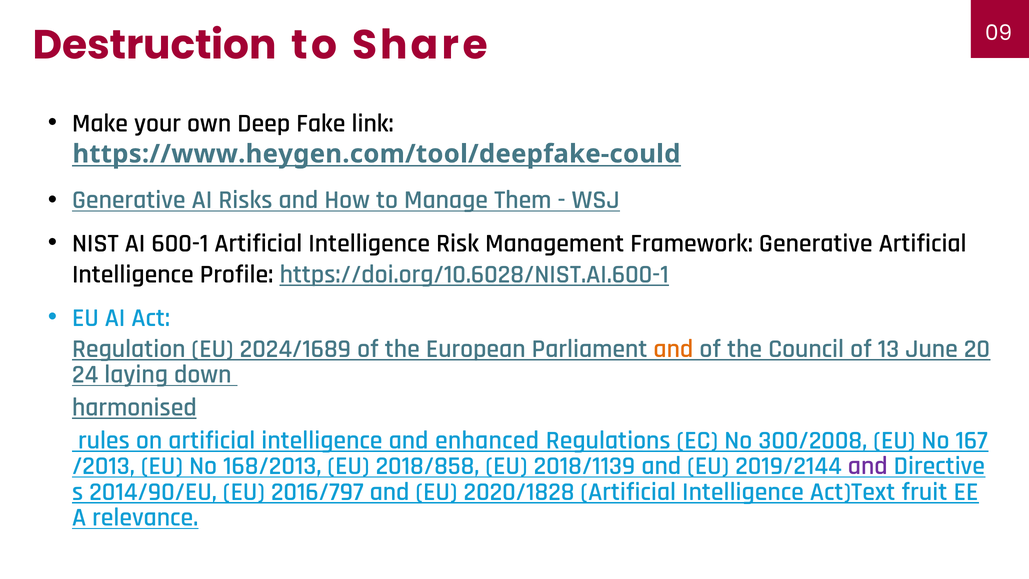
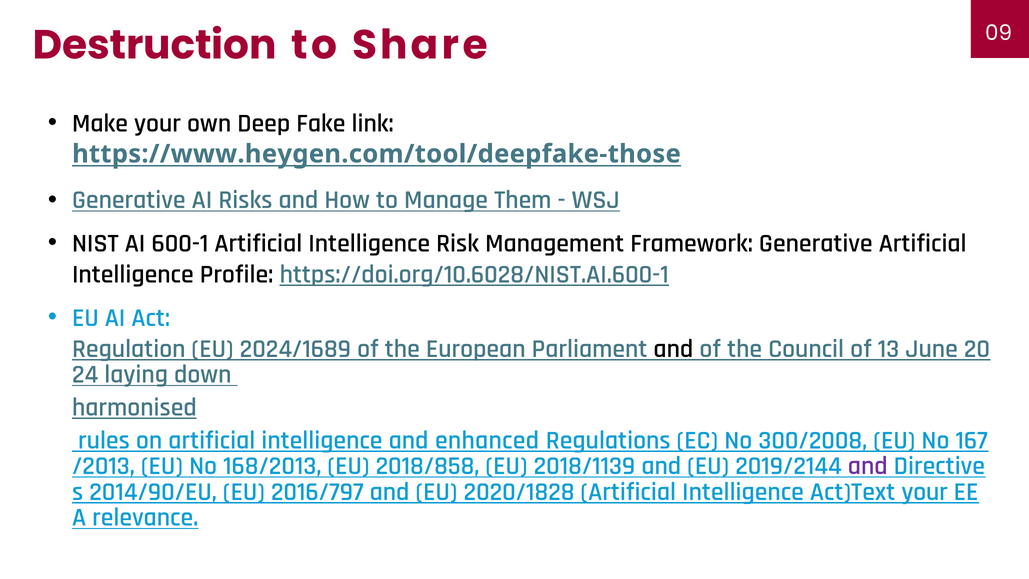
https://www.heygen.com/tool/deepfake-could: https://www.heygen.com/tool/deepfake-could -> https://www.heygen.com/tool/deepfake-those
and at (673, 349) colour: orange -> black
Act)Text fruit: fruit -> your
